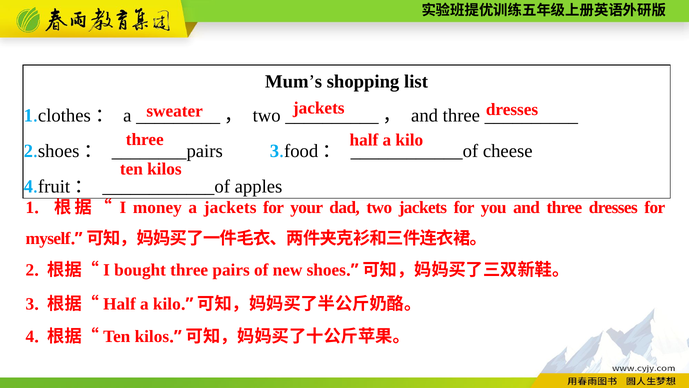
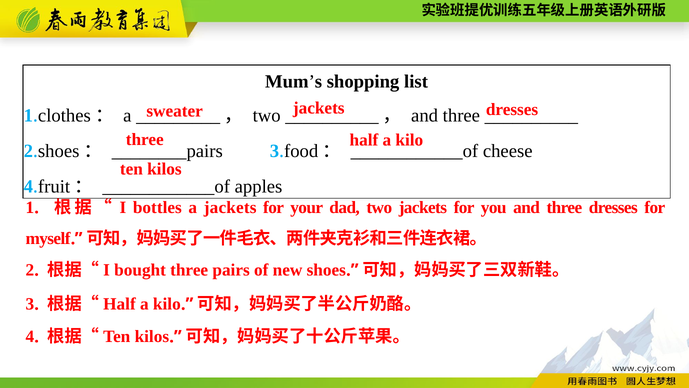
money: money -> bottles
